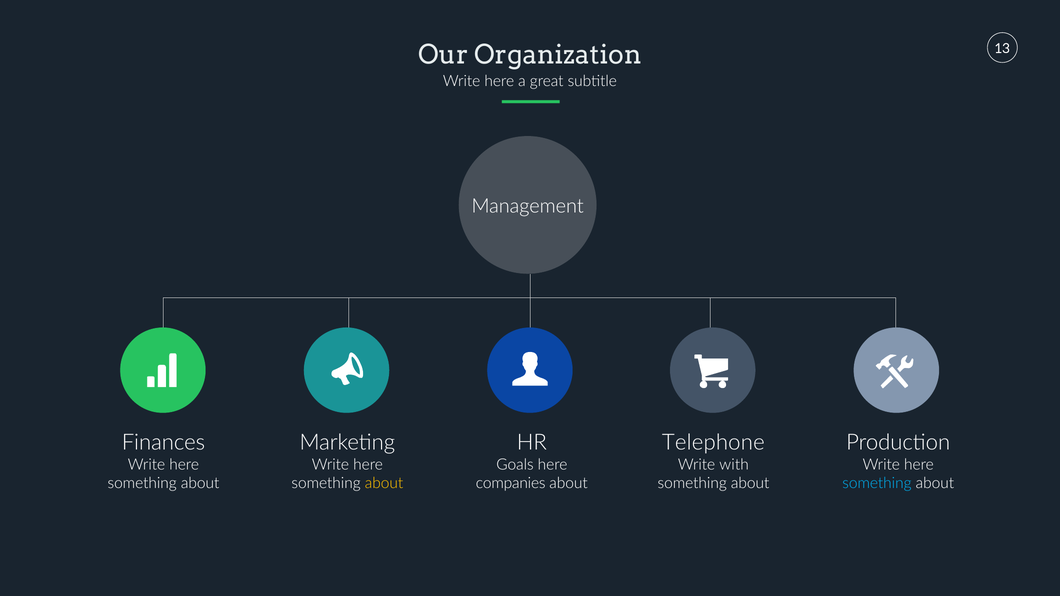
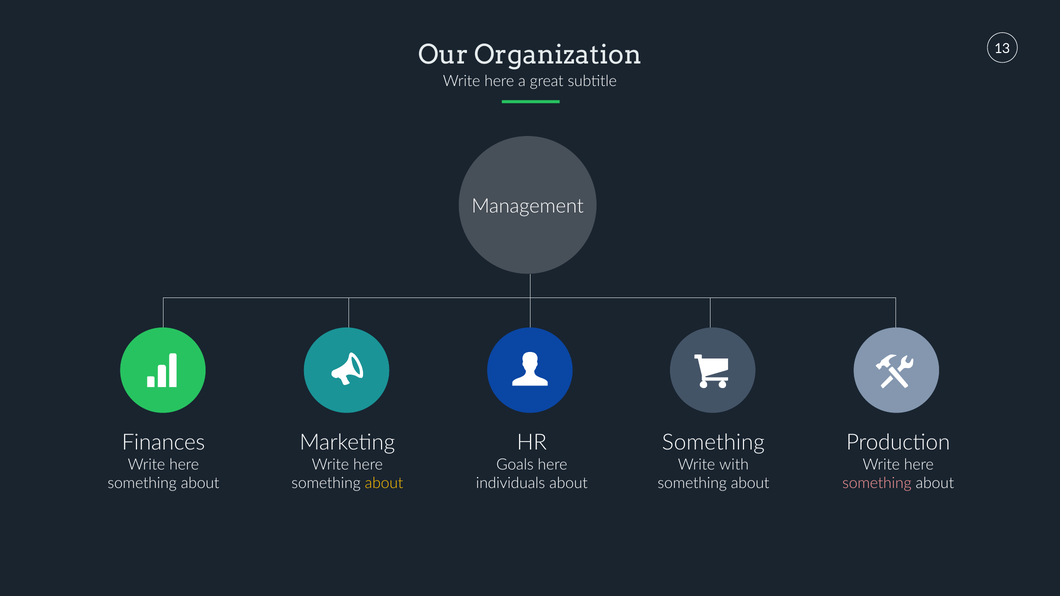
Telephone at (713, 443): Telephone -> Something
companies: companies -> individuals
something at (877, 484) colour: light blue -> pink
